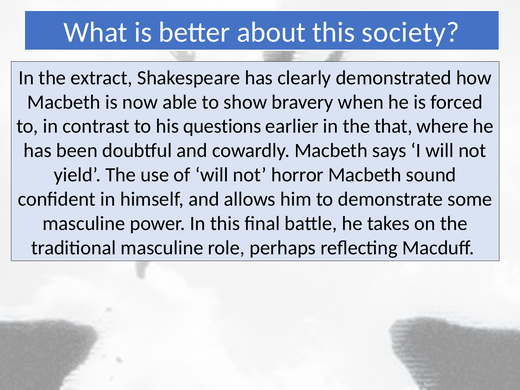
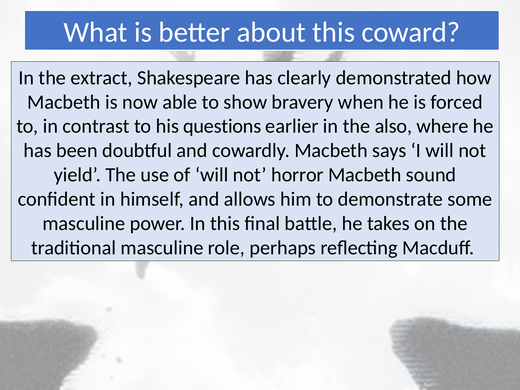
society: society -> coward
that: that -> also
